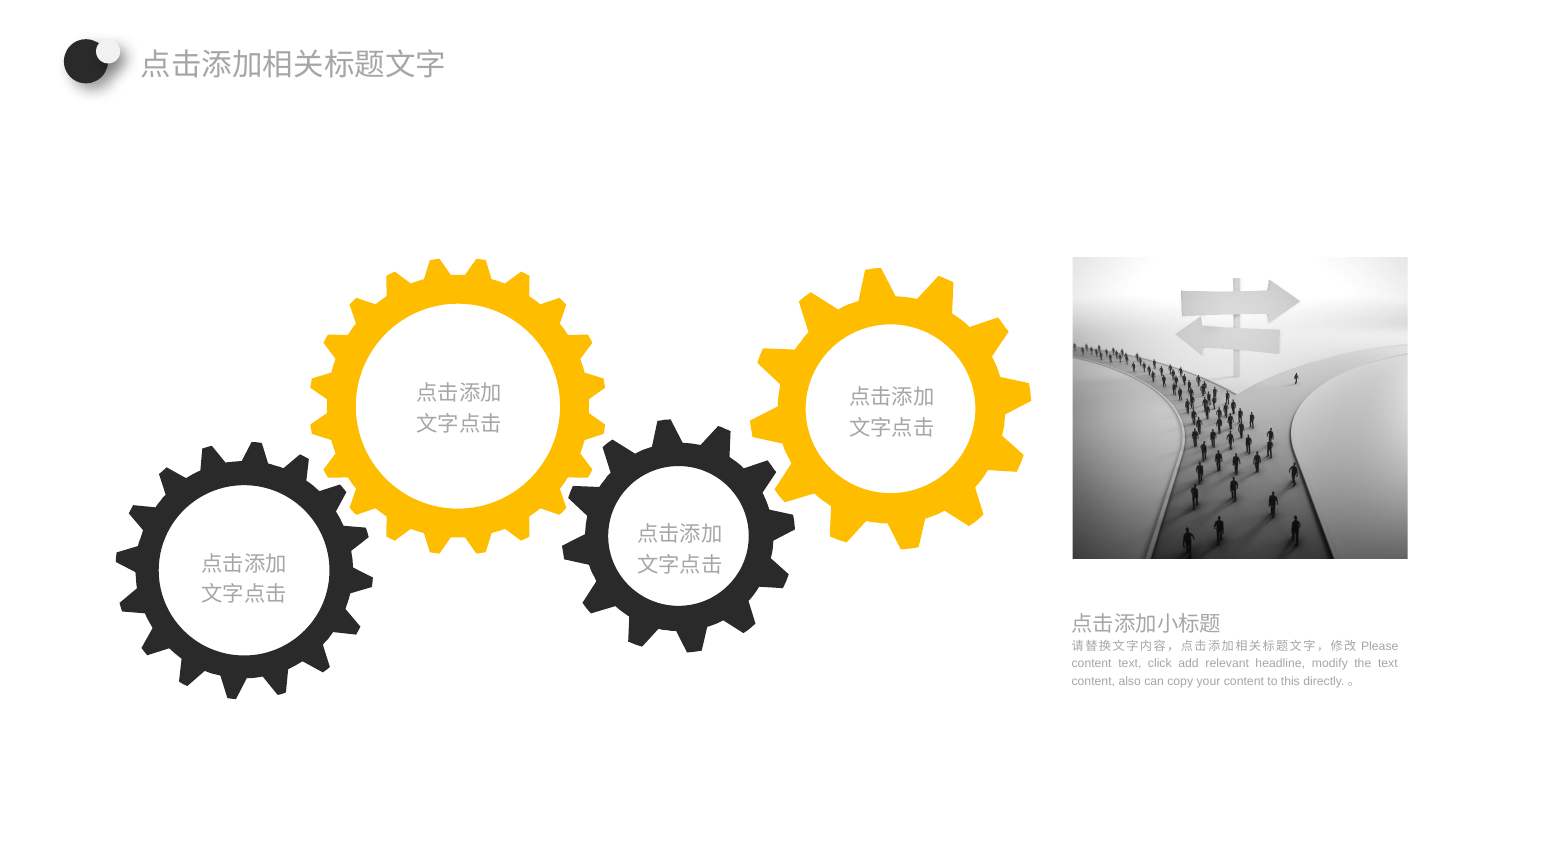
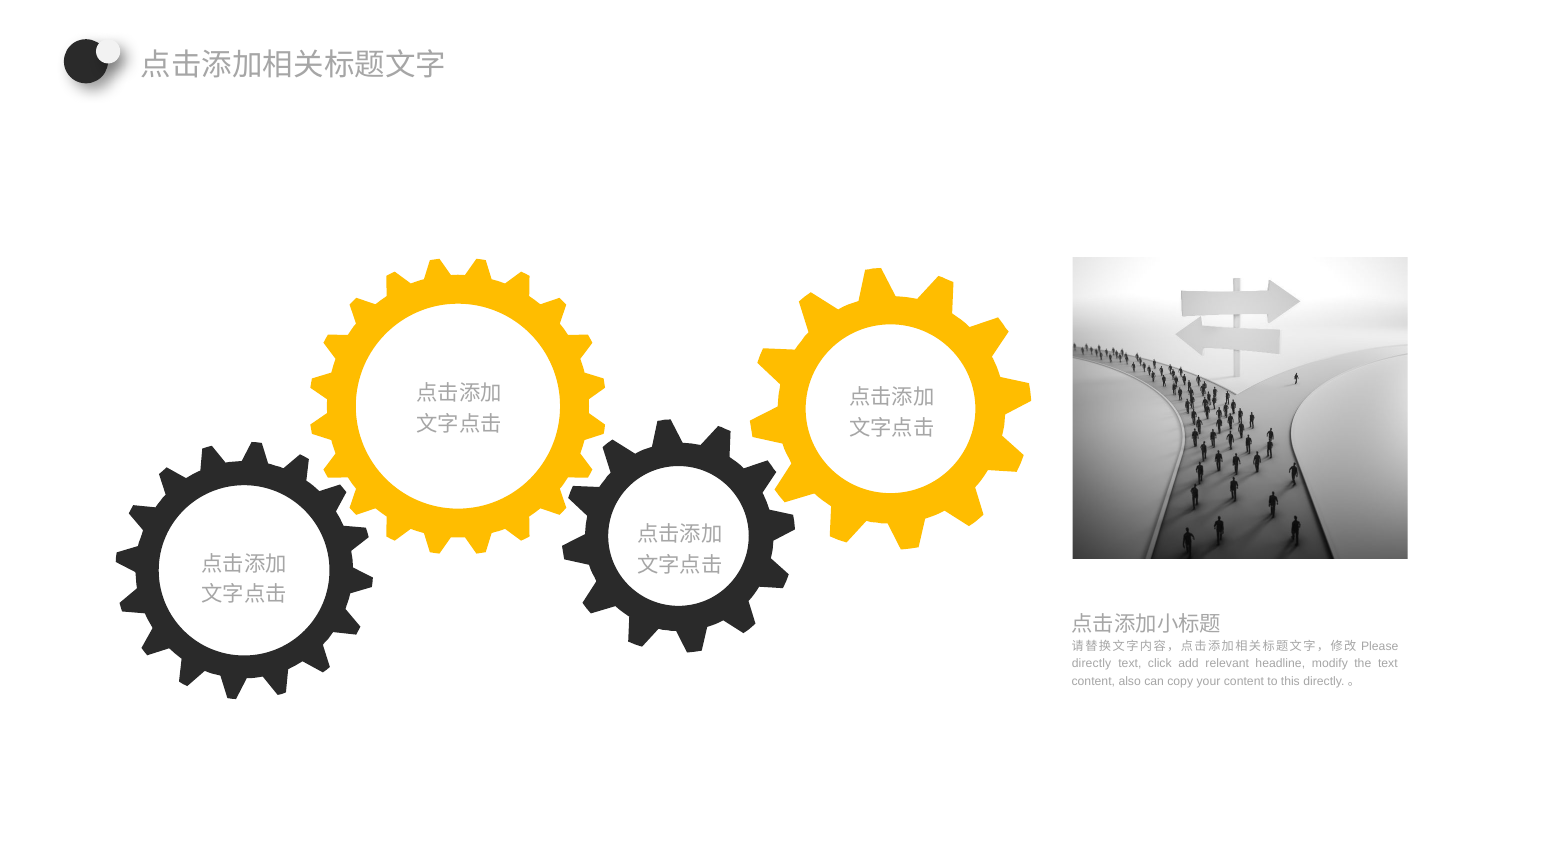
content at (1092, 664): content -> directly
